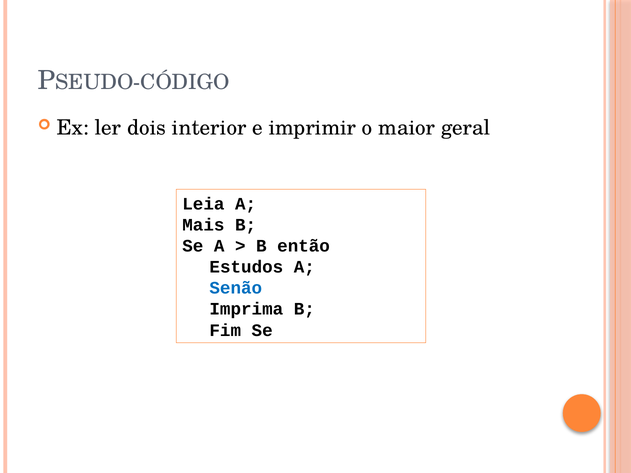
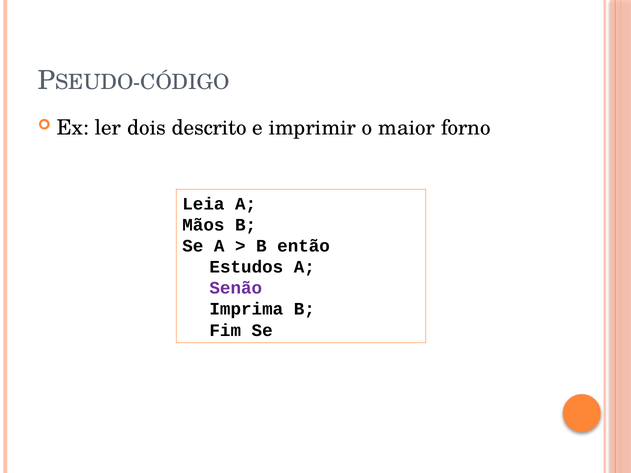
interior: interior -> descrito
geral: geral -> forno
Mais: Mais -> Mãos
Senão colour: blue -> purple
